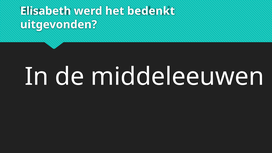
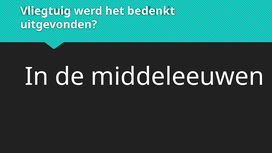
Elisabeth: Elisabeth -> Vliegtuig
